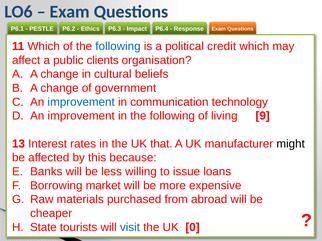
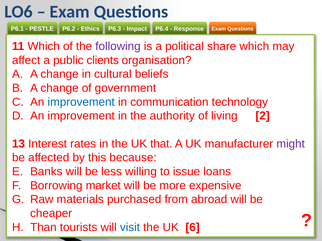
following at (118, 46) colour: blue -> purple
credit: credit -> share
in the following: following -> authority
9: 9 -> 2
might colour: black -> purple
State: State -> Than
0: 0 -> 6
